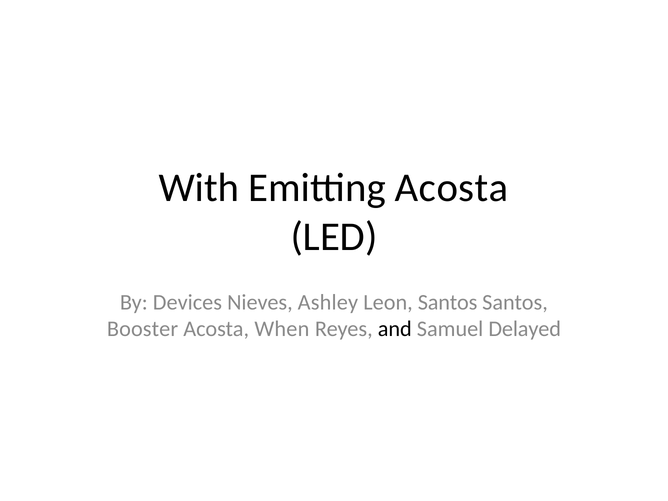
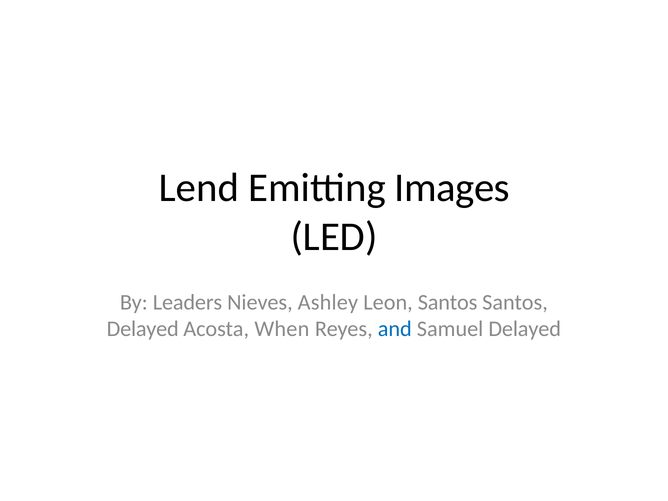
With: With -> Lend
Emitting Acosta: Acosta -> Images
Devices: Devices -> Leaders
Booster at (143, 329): Booster -> Delayed
and colour: black -> blue
